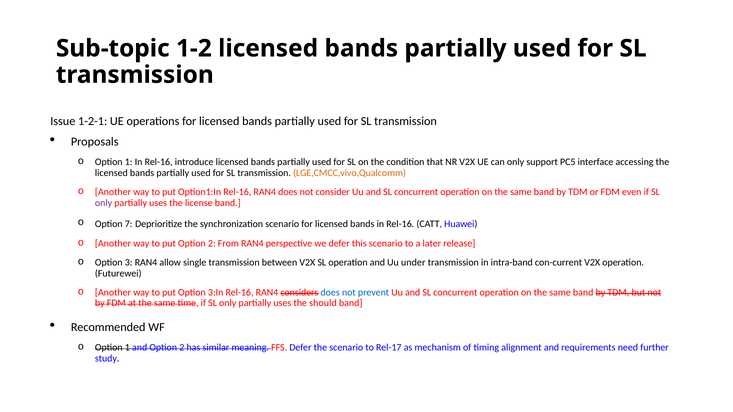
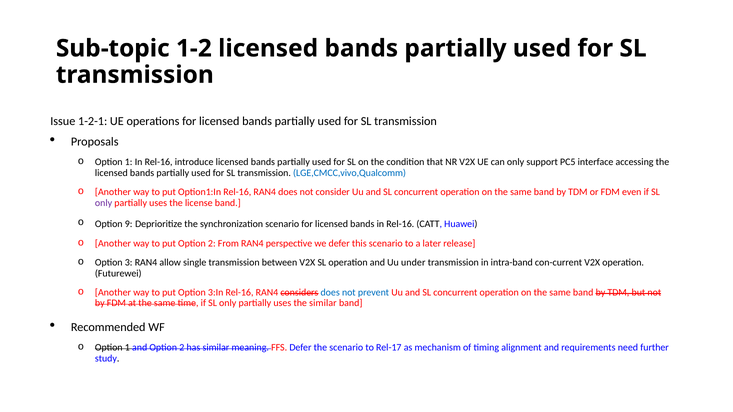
LGE,CMCC,vivo,Qualcomm colour: orange -> blue
7: 7 -> 9
the should: should -> similar
